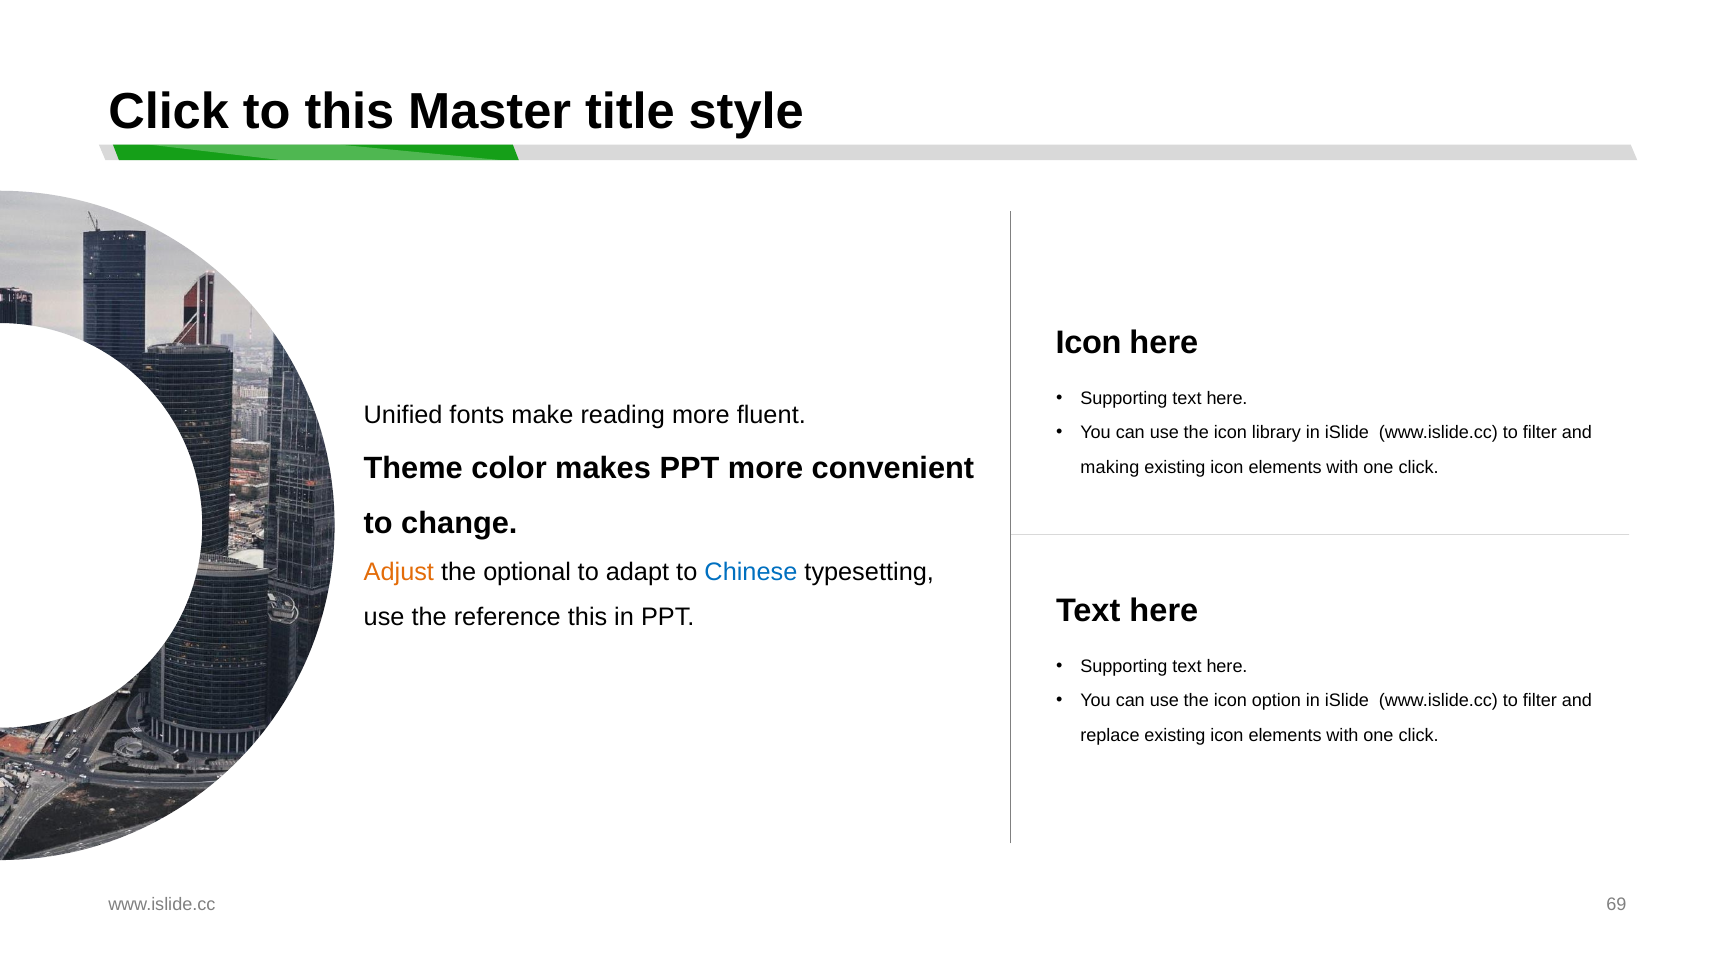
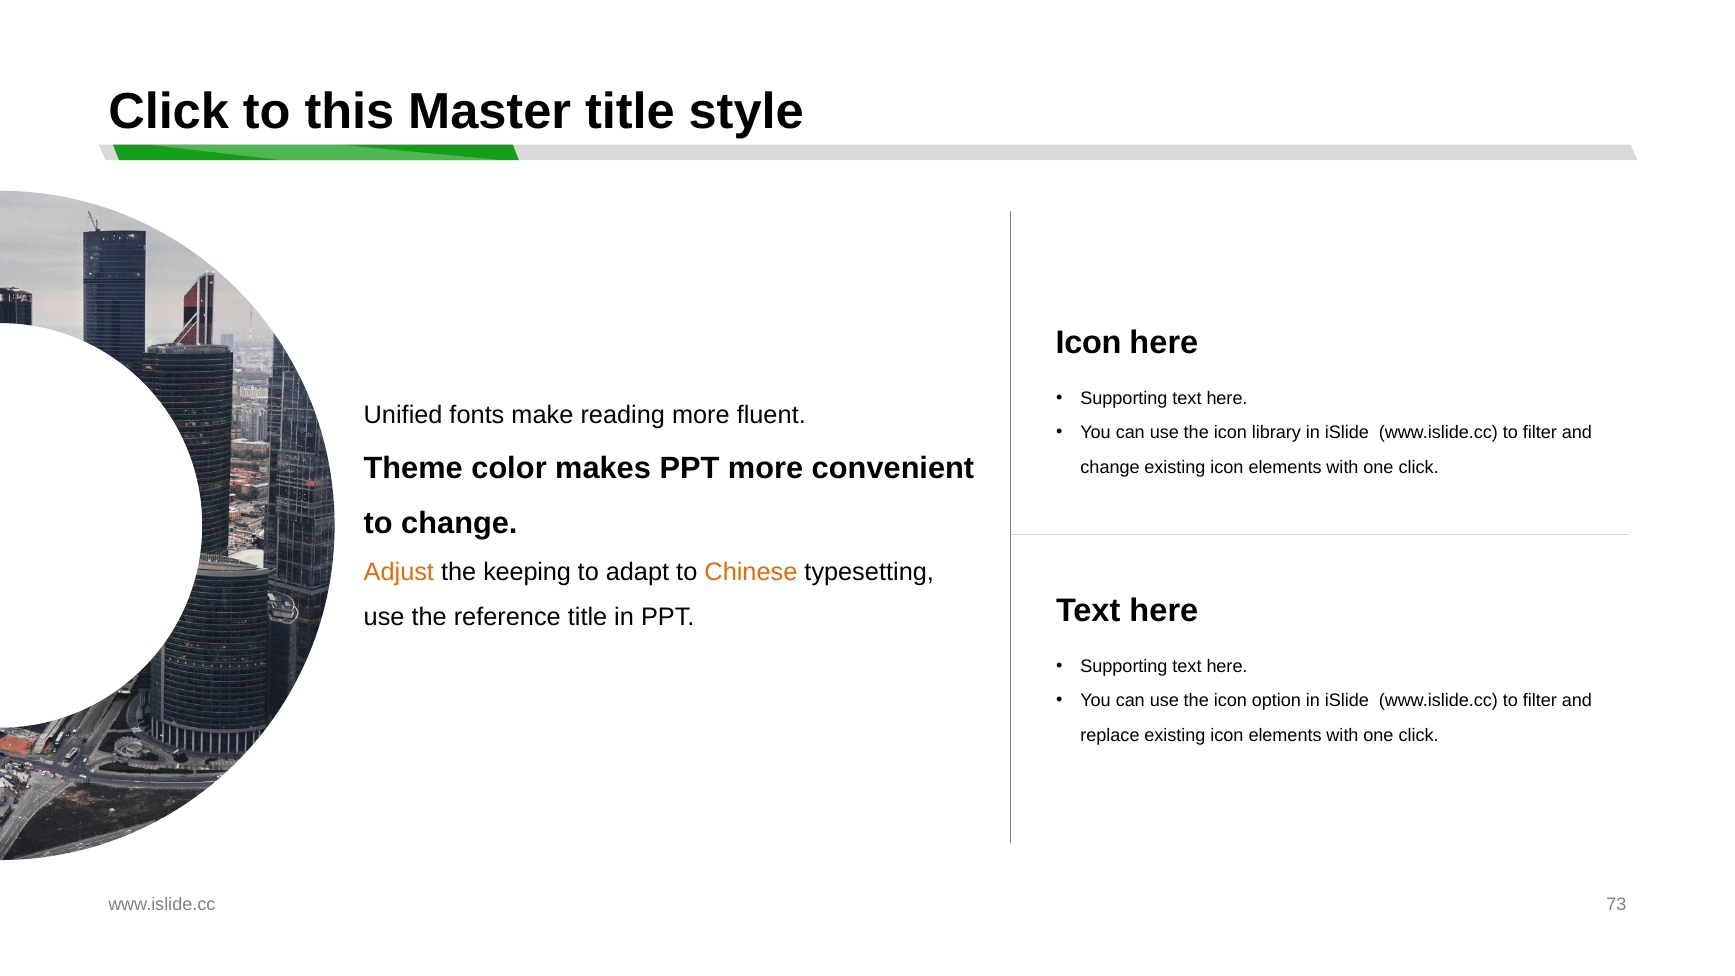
making at (1110, 467): making -> change
optional: optional -> keeping
Chinese colour: blue -> orange
reference this: this -> title
69: 69 -> 73
